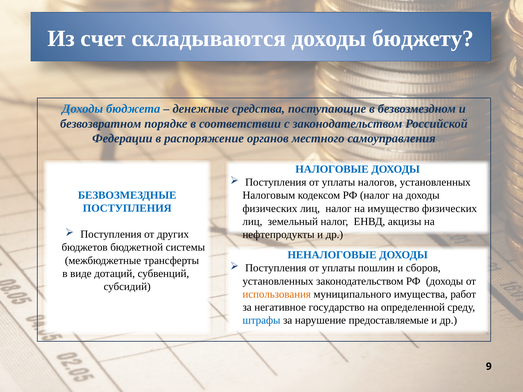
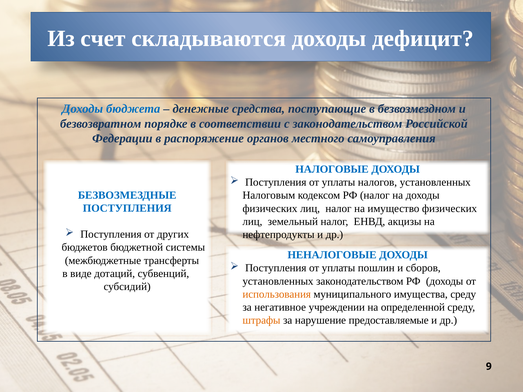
бюджету: бюджету -> дефицит
имущества работ: работ -> среду
государство: государство -> учреждении
штрафы colour: blue -> orange
